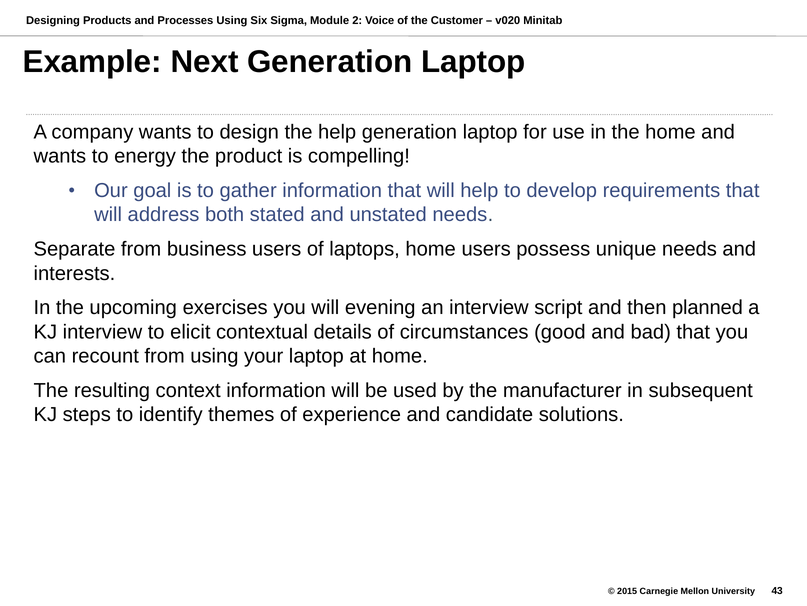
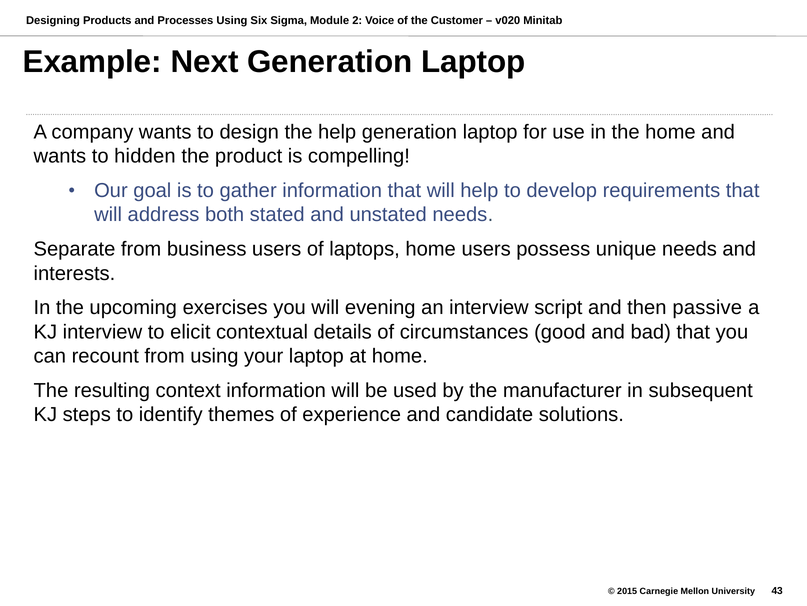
energy: energy -> hidden
planned: planned -> passive
